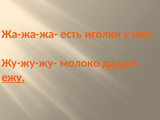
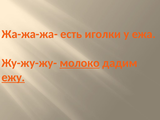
молоко underline: none -> present
